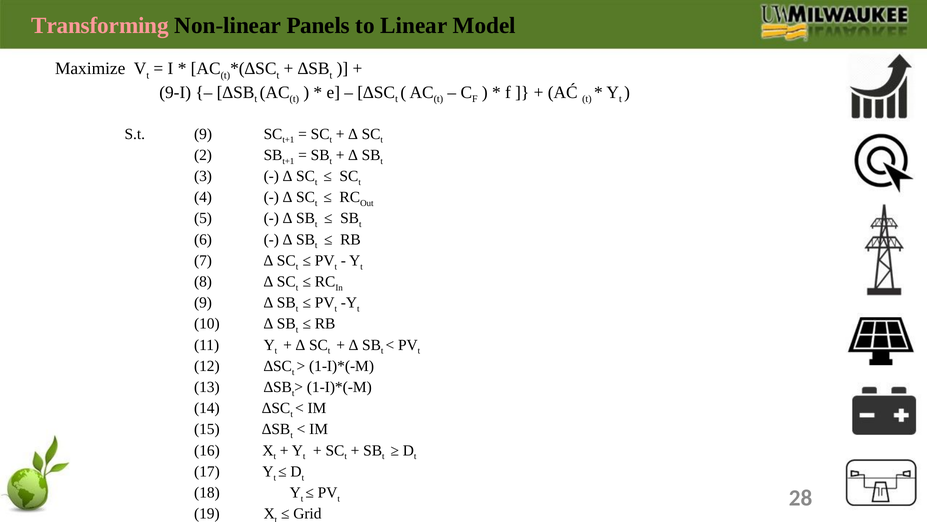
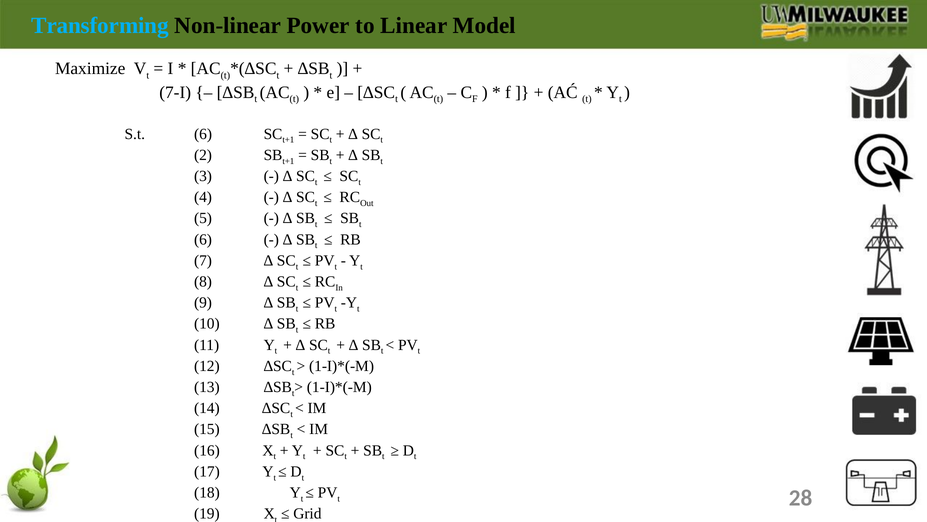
Transforming colour: pink -> light blue
Panels: Panels -> Power
9-I: 9-I -> 7-I
S.t 9: 9 -> 6
